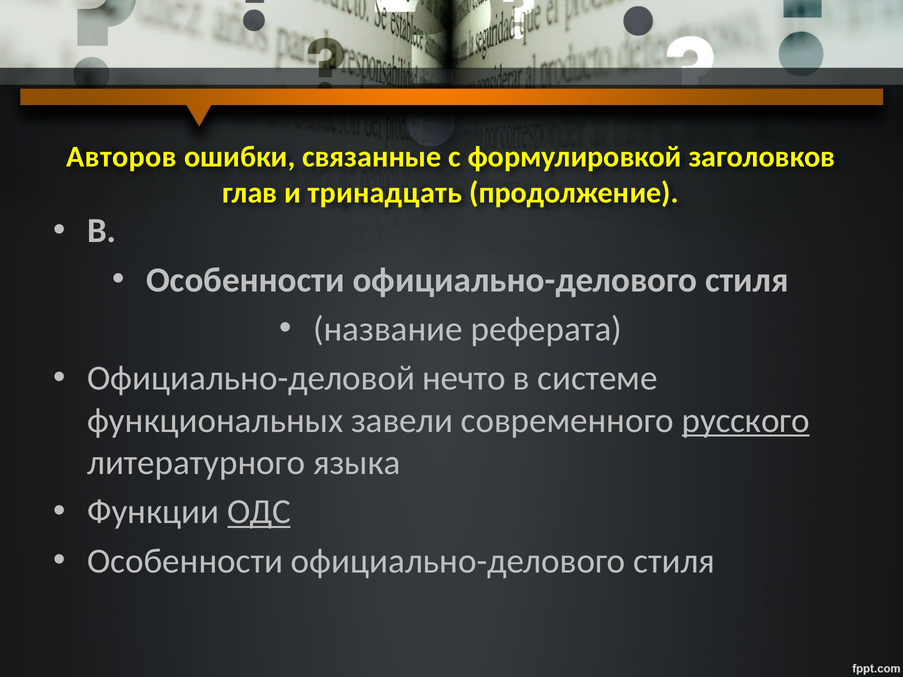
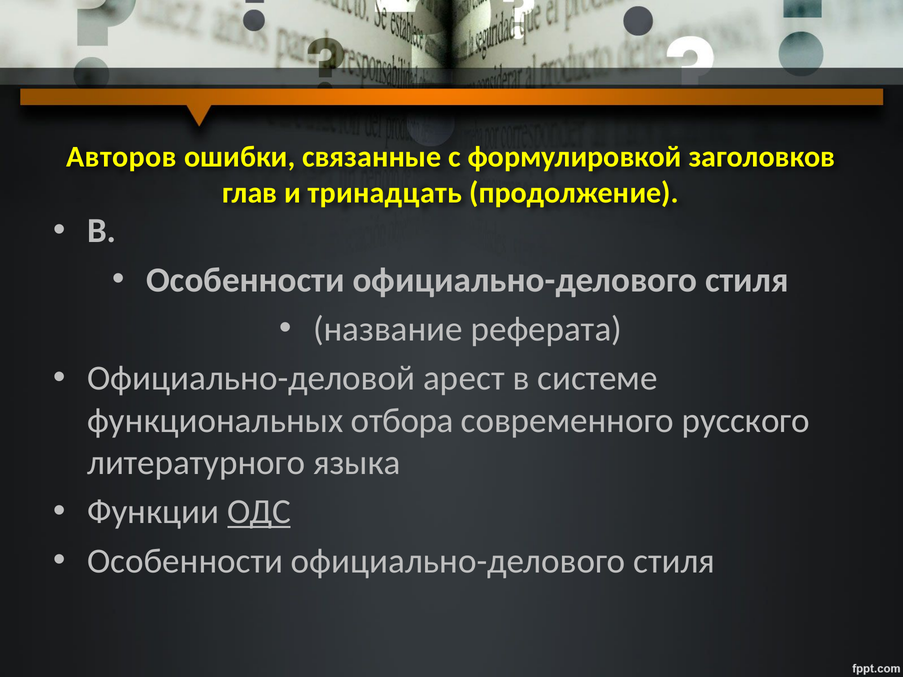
нечто: нечто -> арест
завели: завели -> отбора
русского underline: present -> none
